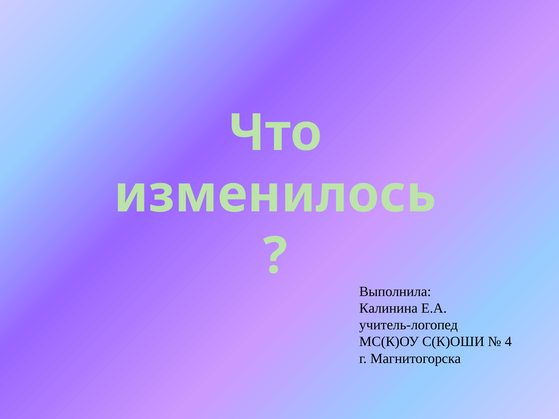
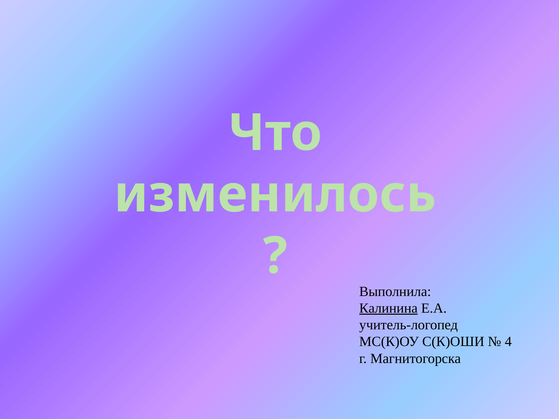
Калинина underline: none -> present
